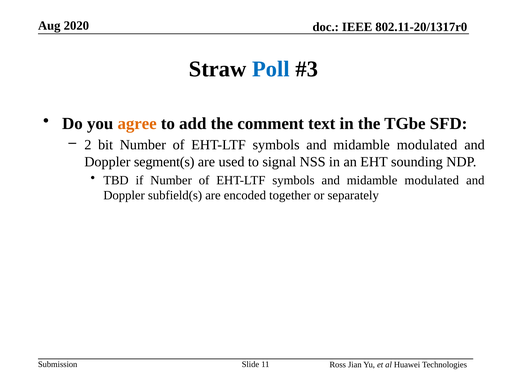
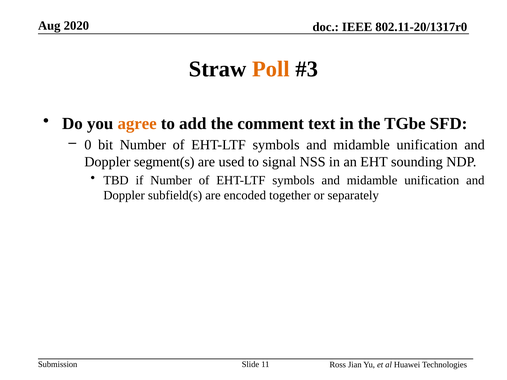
Poll colour: blue -> orange
2: 2 -> 0
modulated at (427, 145): modulated -> unification
modulated at (432, 180): modulated -> unification
